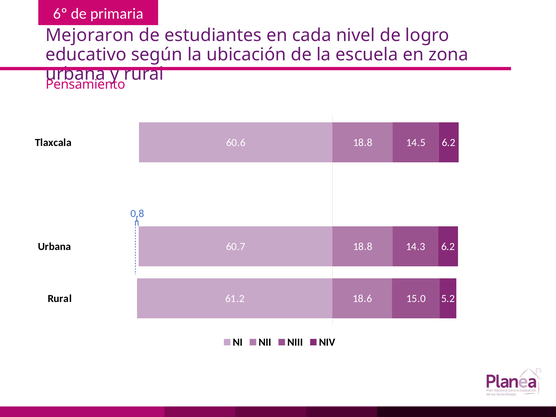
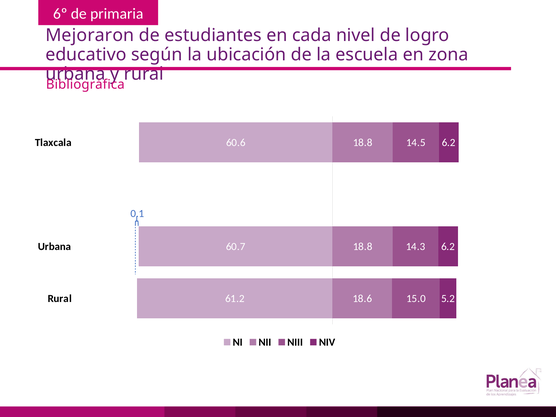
Pensamiento: Pensamiento -> Bibliográfica
0.8: 0.8 -> 0.1
